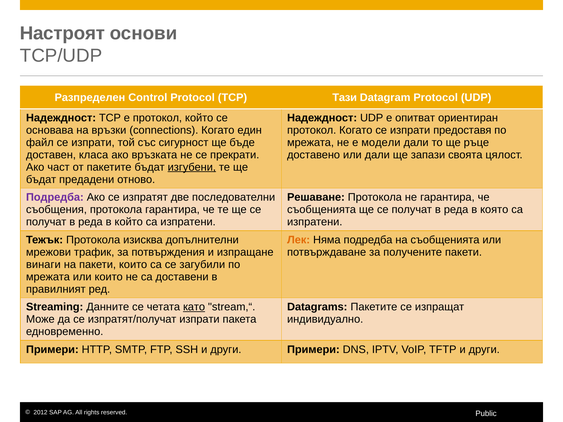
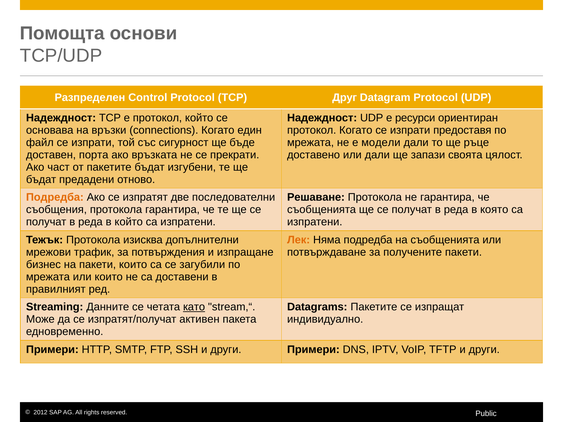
Настроят: Настроят -> Помощта
Тази: Тази -> Друг
опитват: опитват -> ресурси
класа: класа -> порта
изгубени underline: present -> none
Подредба at (55, 197) colour: purple -> orange
винаги: винаги -> бизнес
изпратят/получат изпрати: изпрати -> активен
